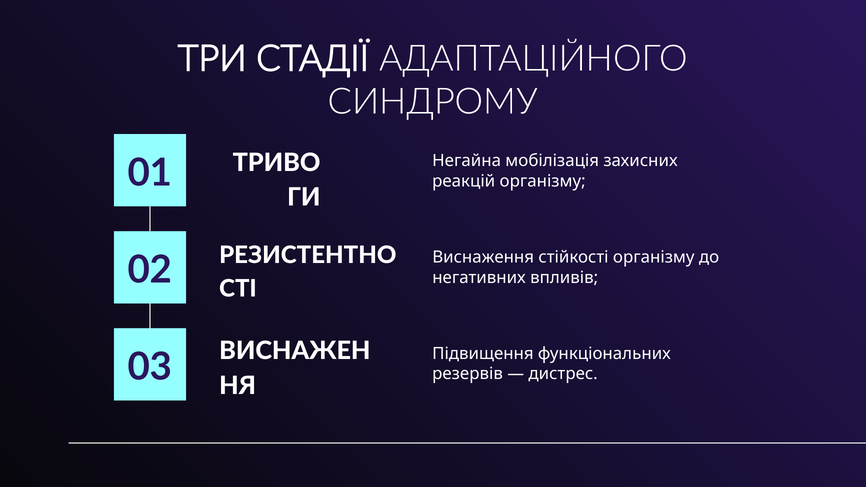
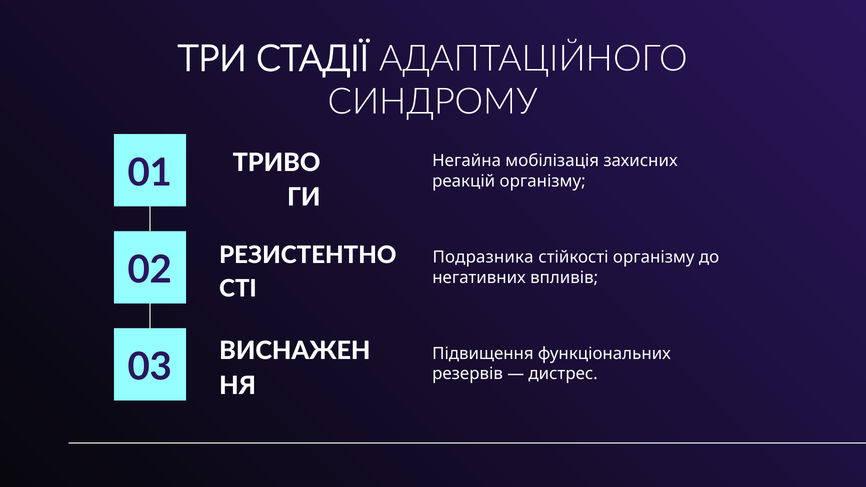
Виснаження: Виснаження -> Подразника
